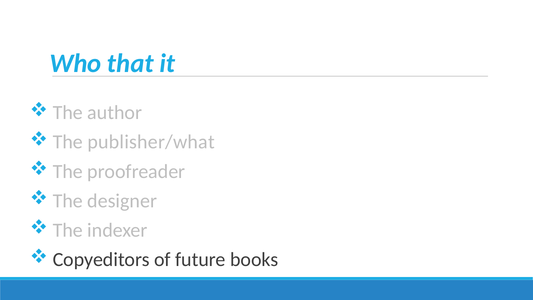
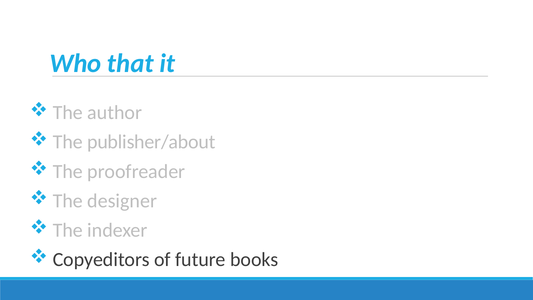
publisher/what: publisher/what -> publisher/about
